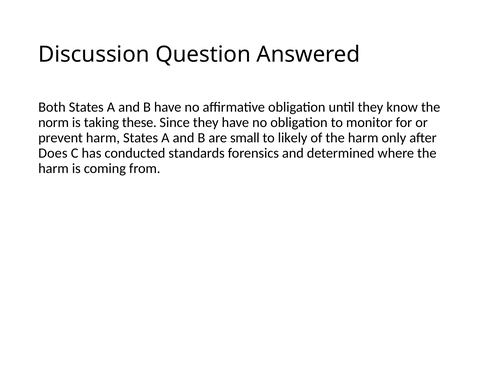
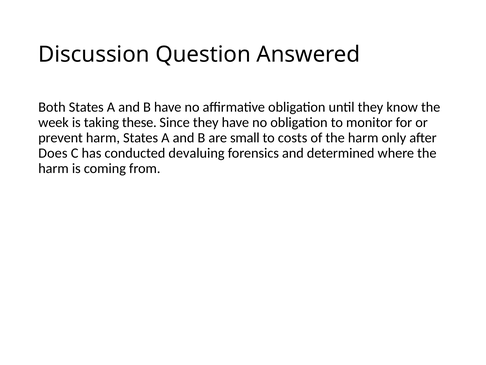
norm: norm -> week
likely: likely -> costs
standards: standards -> devaluing
